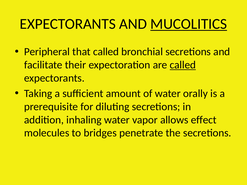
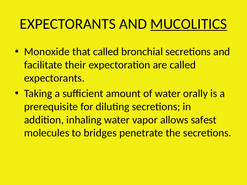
Peripheral: Peripheral -> Monoxide
called at (183, 65) underline: present -> none
effect: effect -> safest
